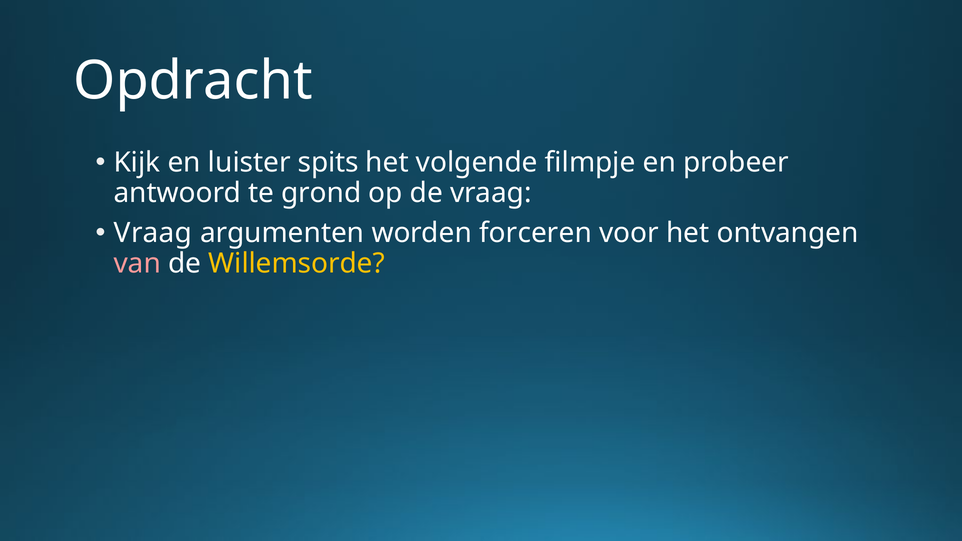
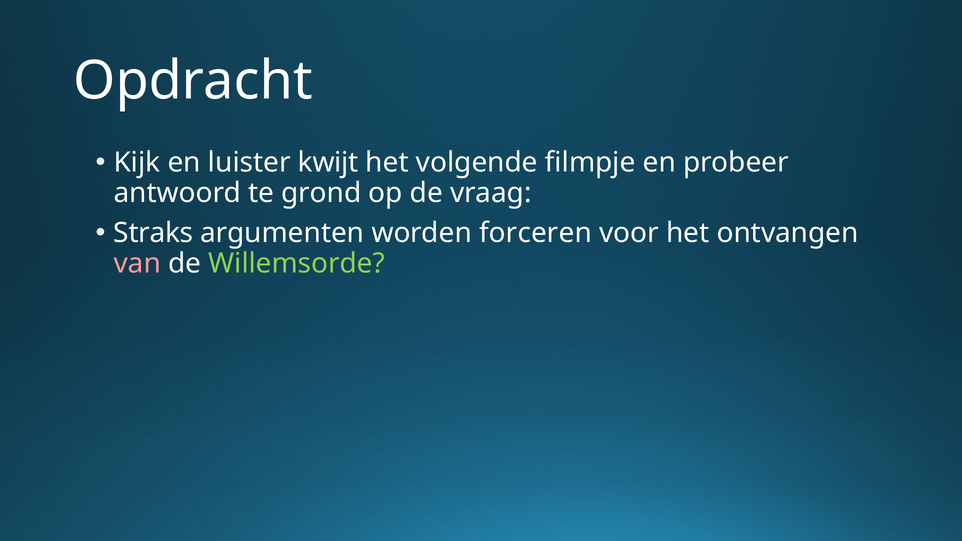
spits: spits -> kwijt
Vraag at (153, 233): Vraag -> Straks
Willemsorde colour: yellow -> light green
